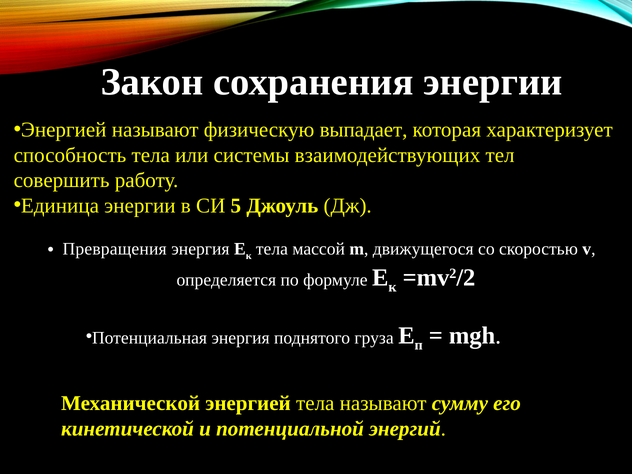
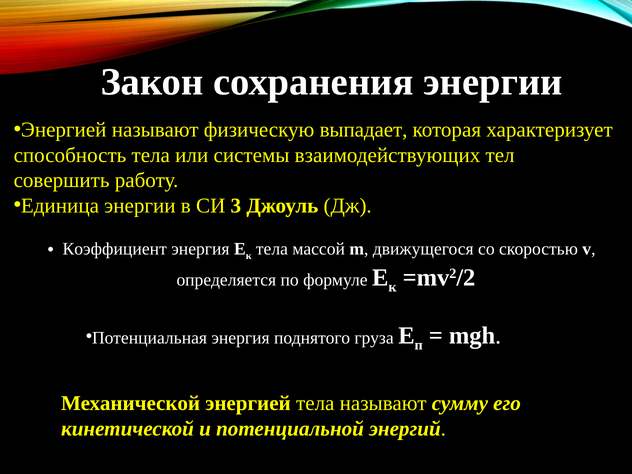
5: 5 -> 3
Превращения: Превращения -> Коэффициент
